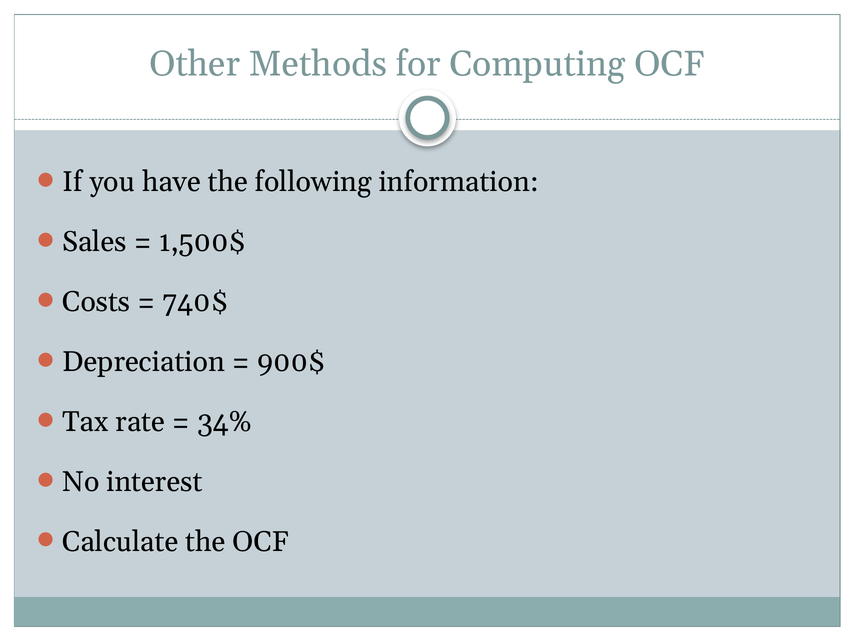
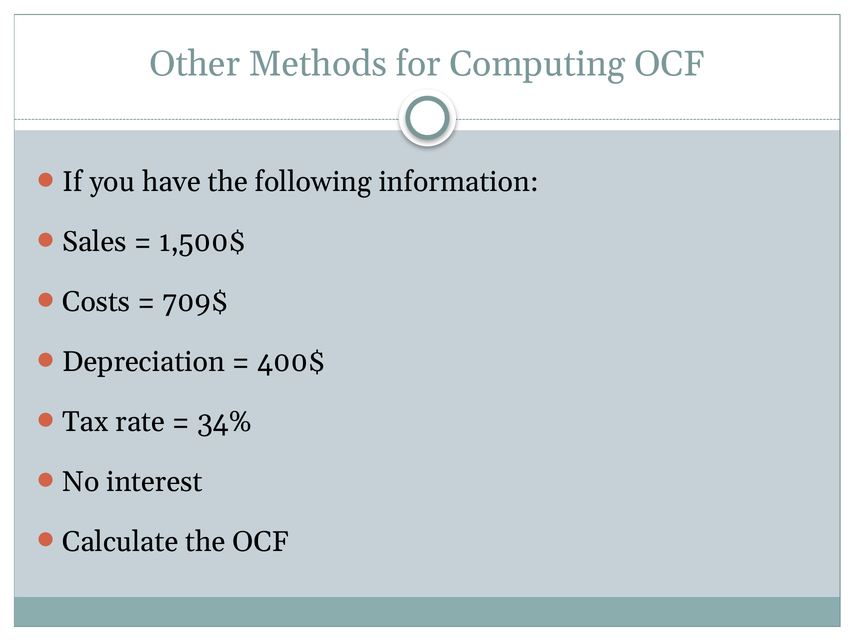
740$: 740$ -> 709$
900$: 900$ -> 400$
